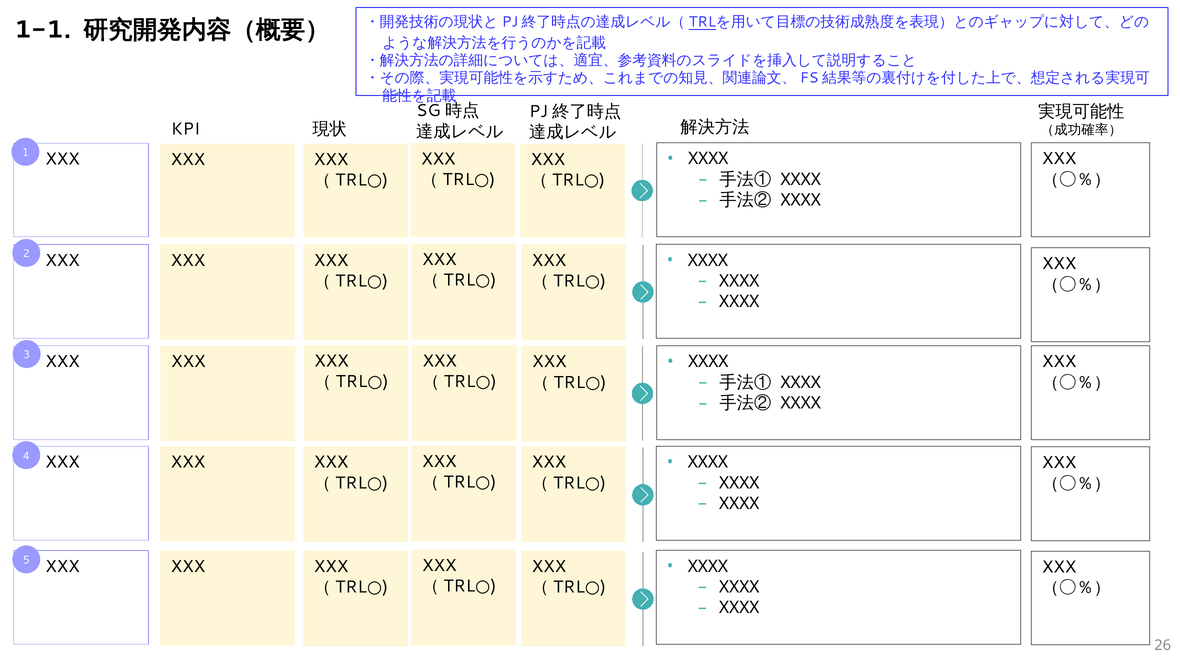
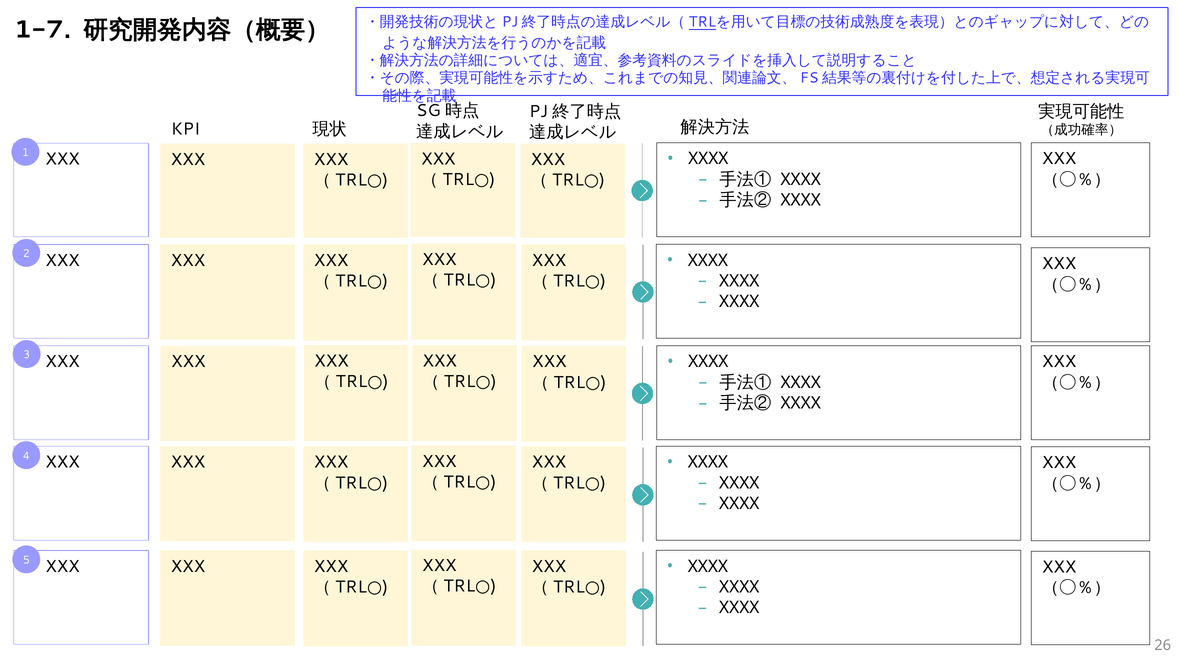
1-1: 1-1 -> 1-7
